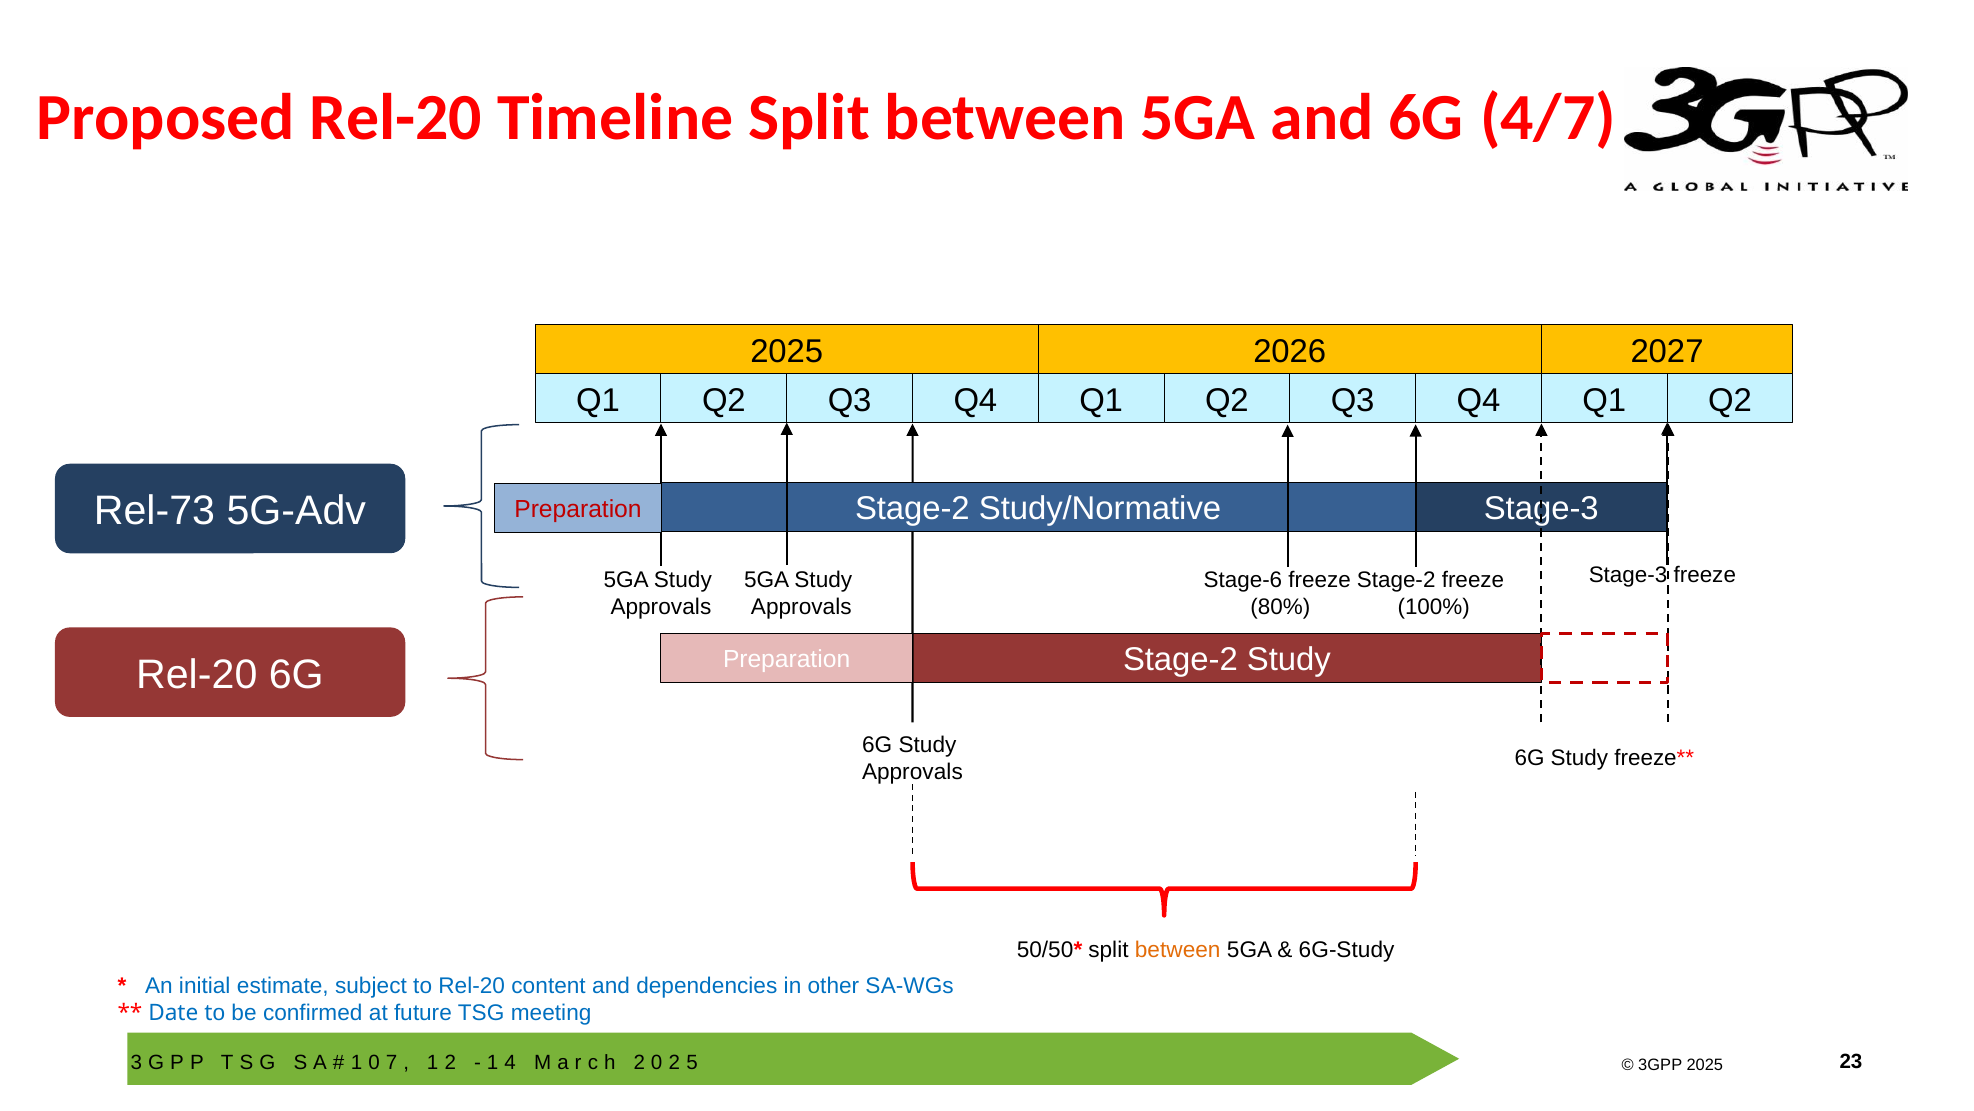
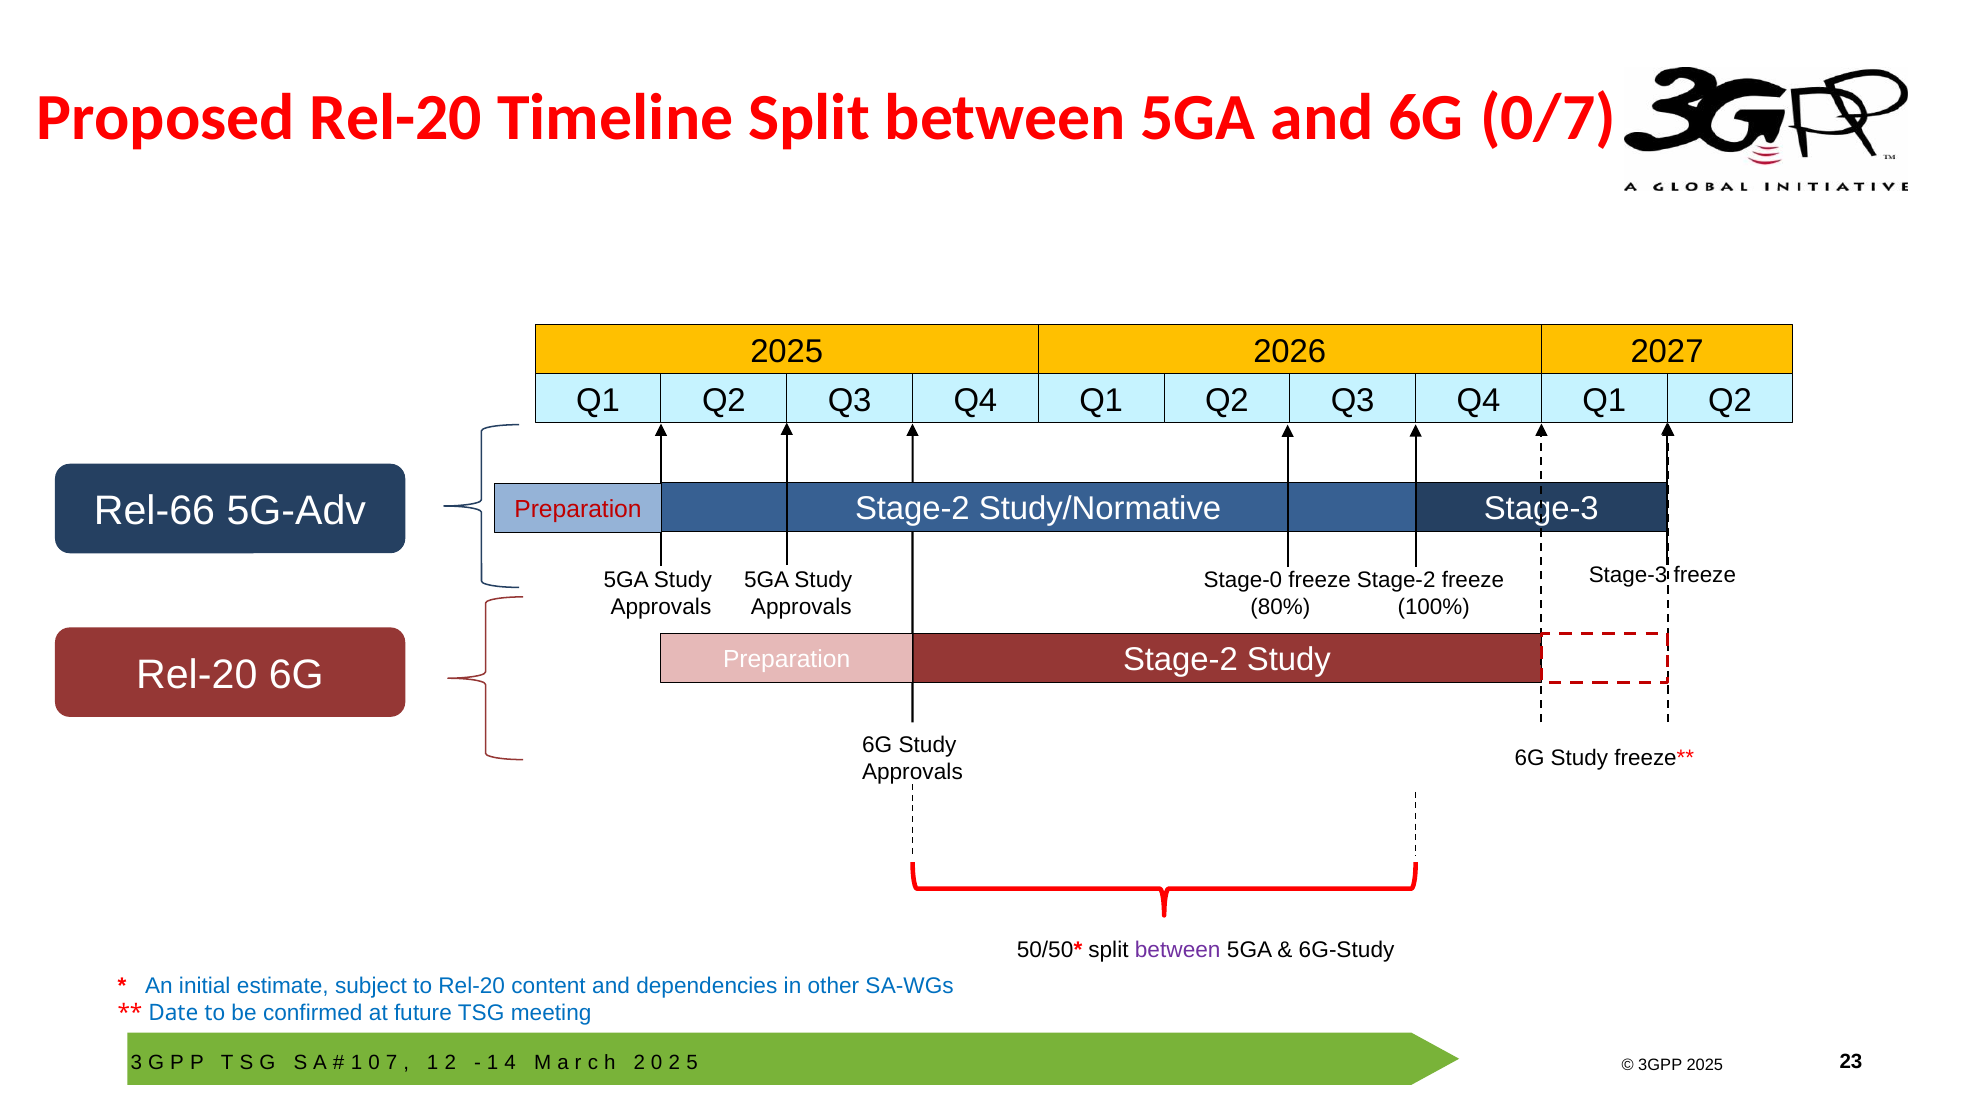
4/7: 4/7 -> 0/7
Rel-73: Rel-73 -> Rel-66
Stage-6: Stage-6 -> Stage-0
between at (1178, 949) colour: orange -> purple
